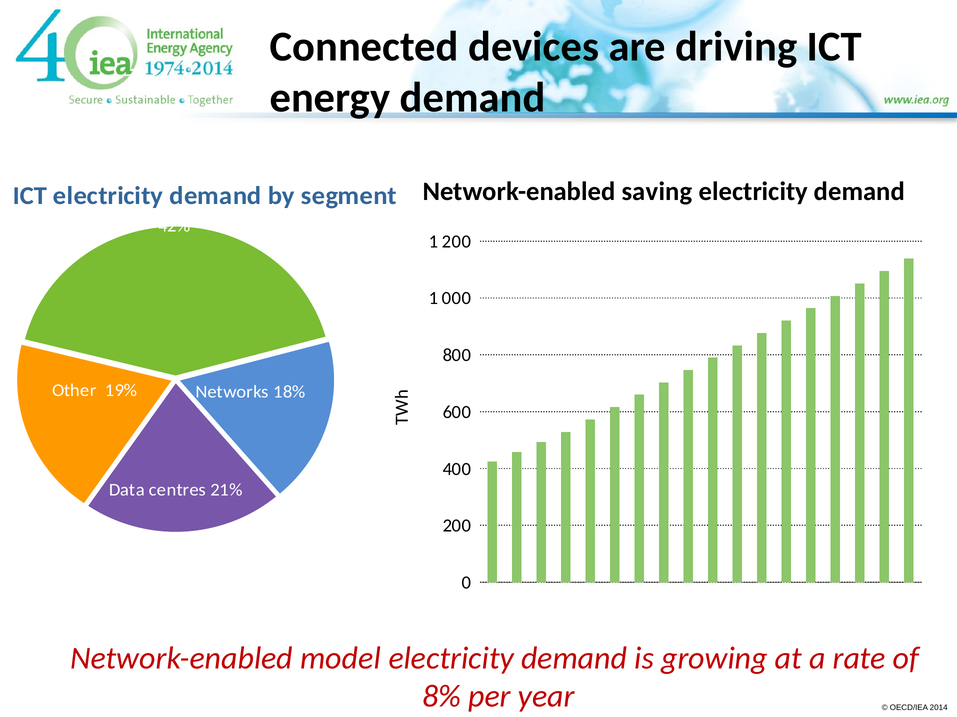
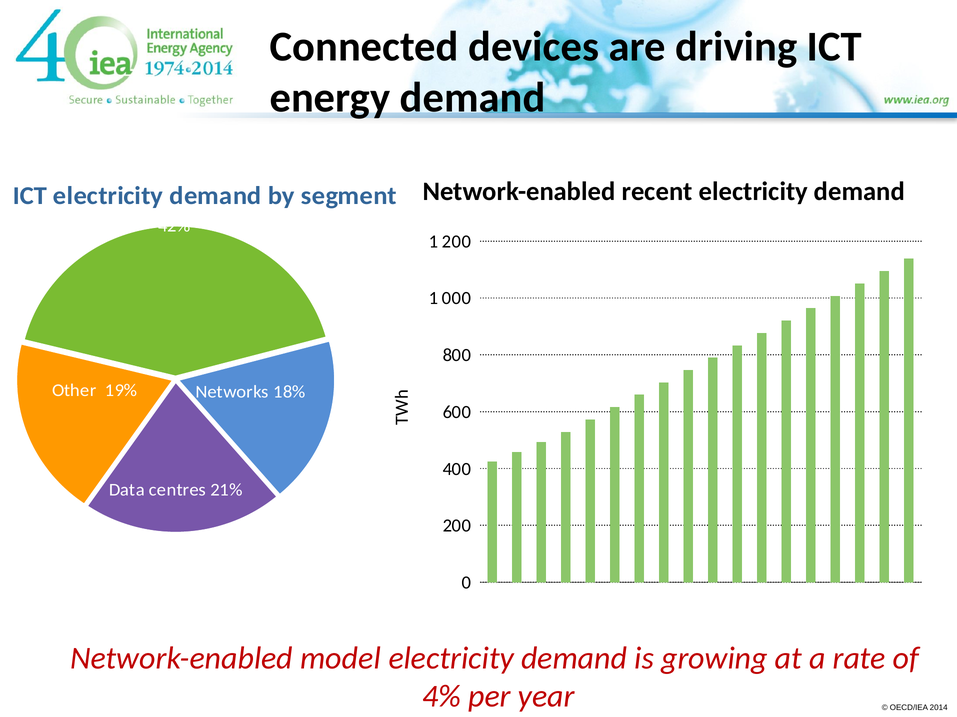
saving: saving -> recent
8%: 8% -> 4%
